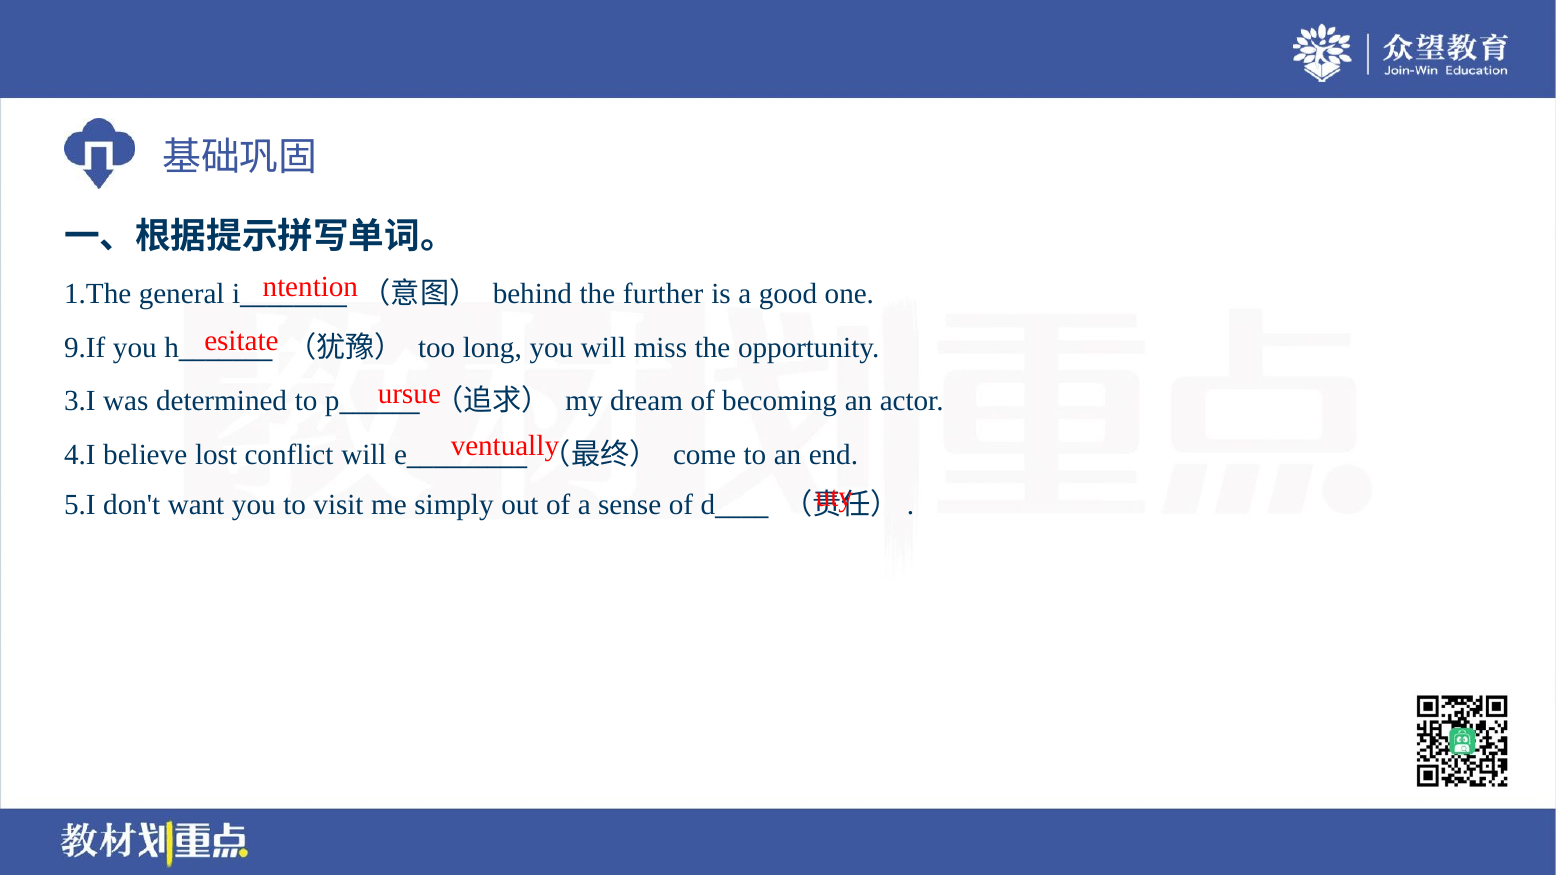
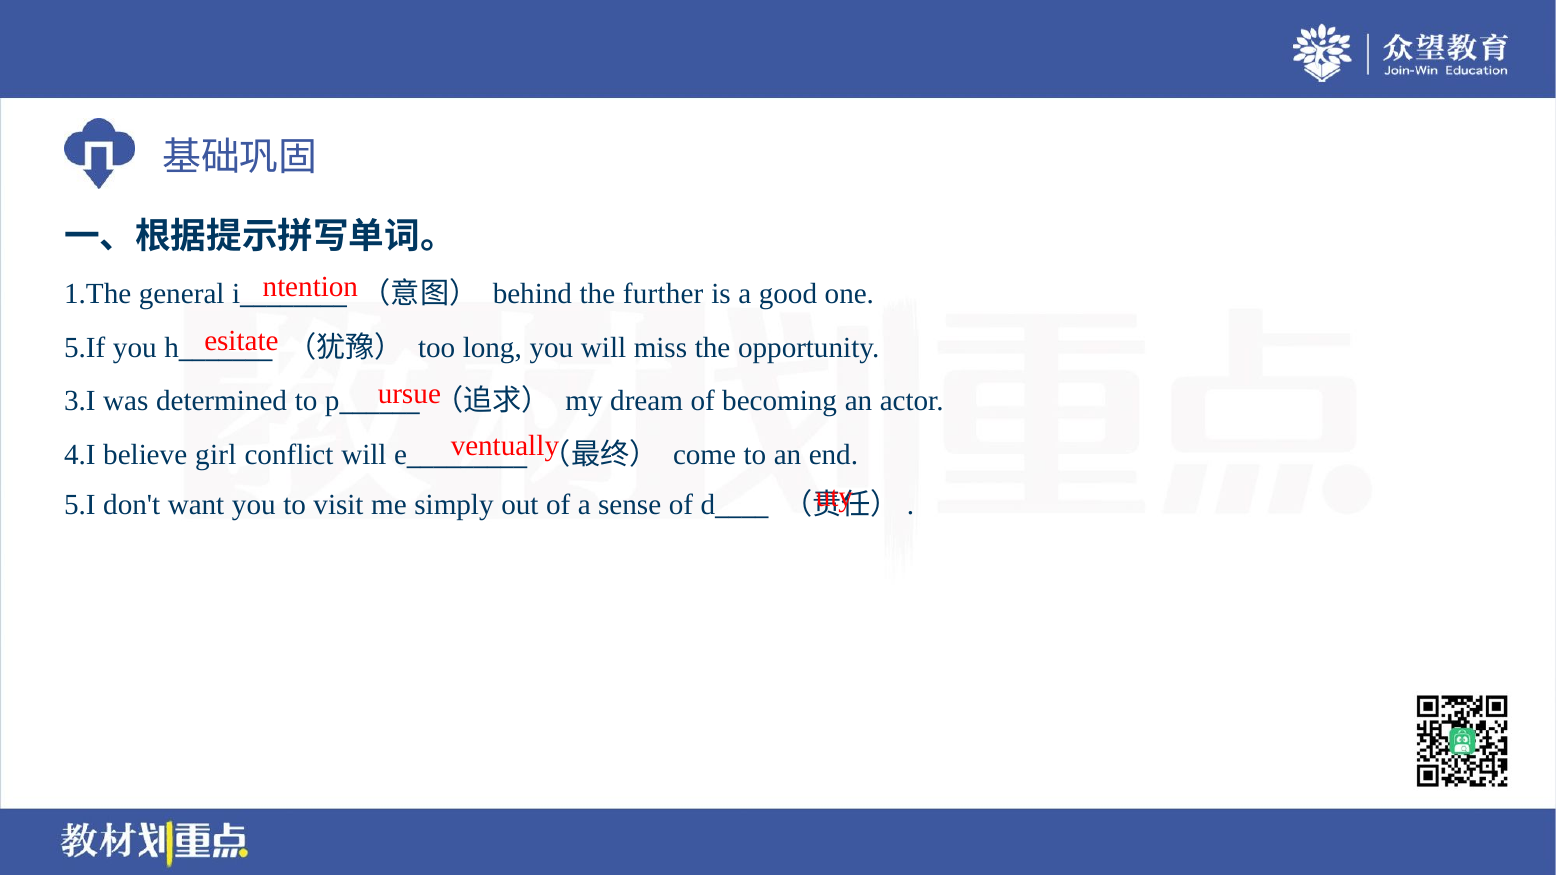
9.If: 9.If -> 5.If
lost: lost -> girl
